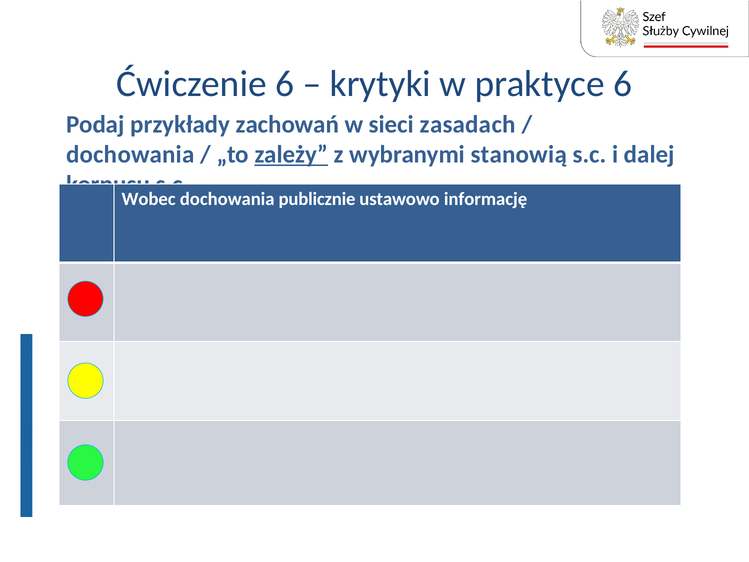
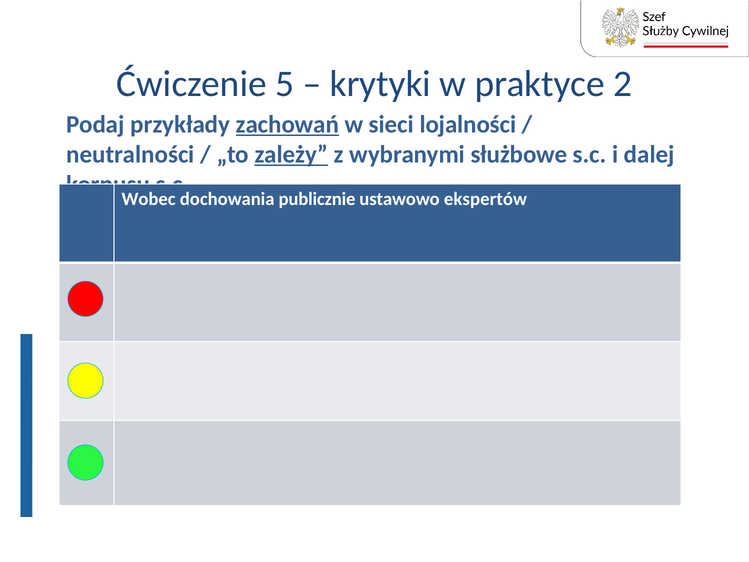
Ćwiczenie 6: 6 -> 5
praktyce 6: 6 -> 2
zachowań underline: none -> present
zasadach: zasadach -> lojalności
dochowania at (130, 154): dochowania -> neutralności
stanowią: stanowią -> służbowe
informację: informację -> ekspertów
